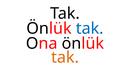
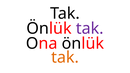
tak at (90, 29) colour: blue -> purple
